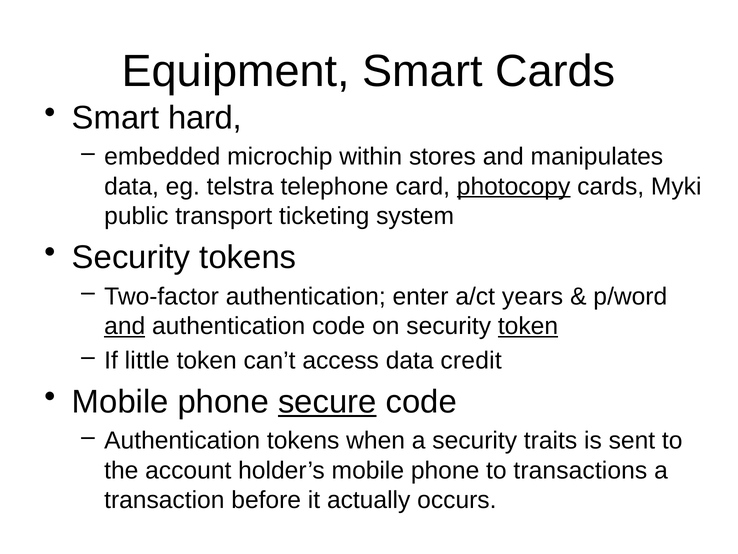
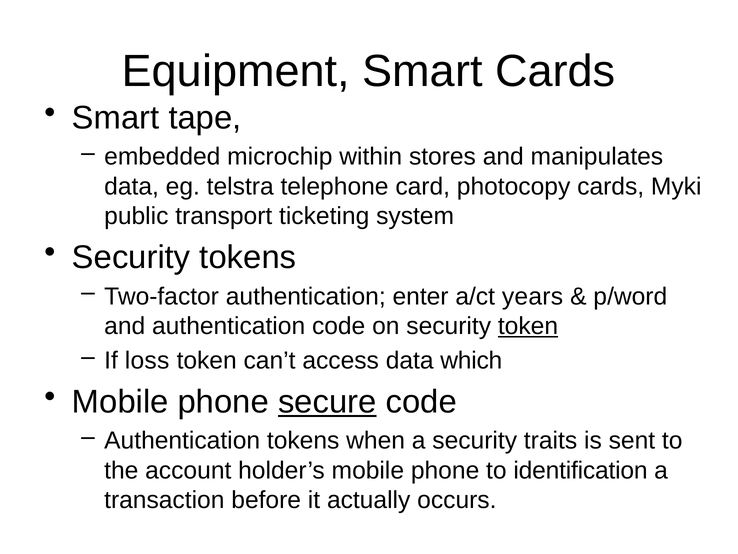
hard: hard -> tape
photocopy underline: present -> none
and at (125, 326) underline: present -> none
little: little -> loss
credit: credit -> which
transactions: transactions -> identification
